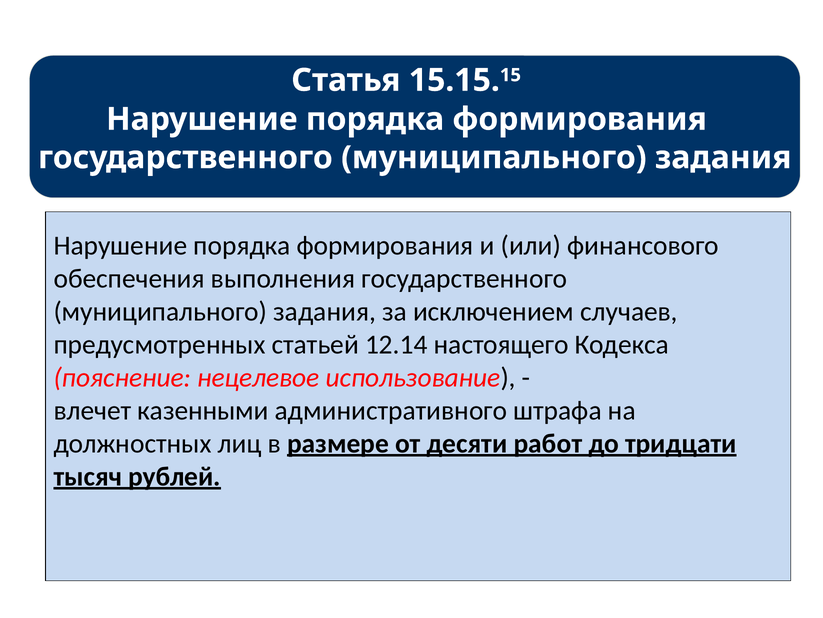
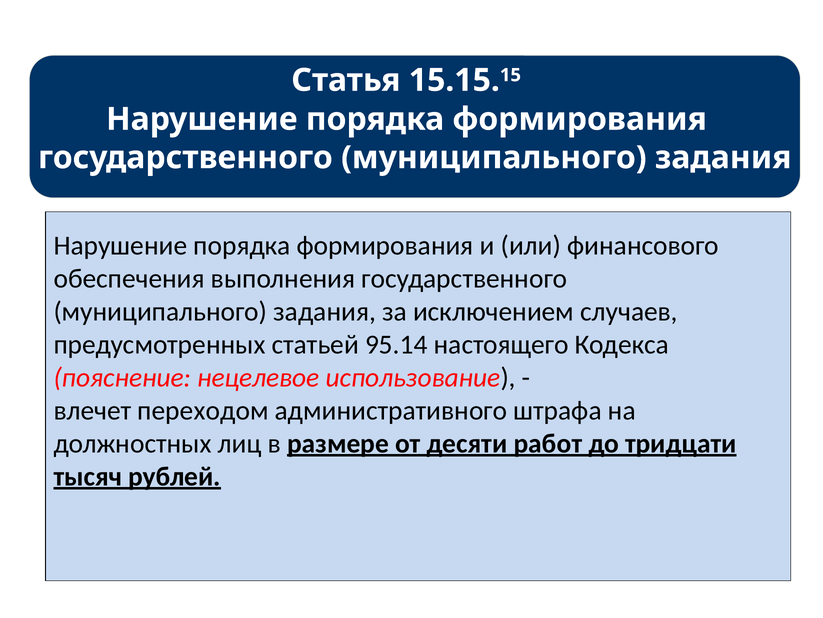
12.14: 12.14 -> 95.14
казенными: казенными -> переходом
